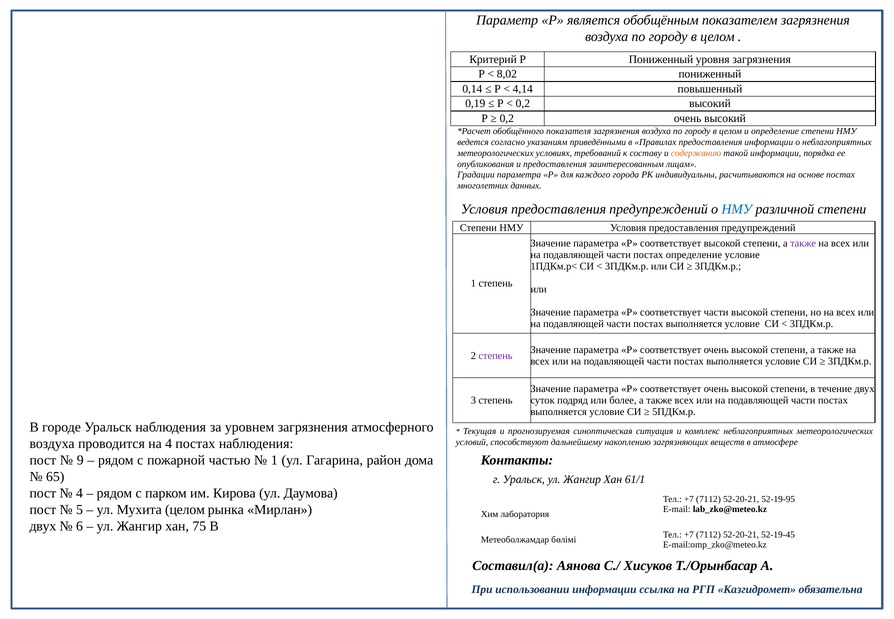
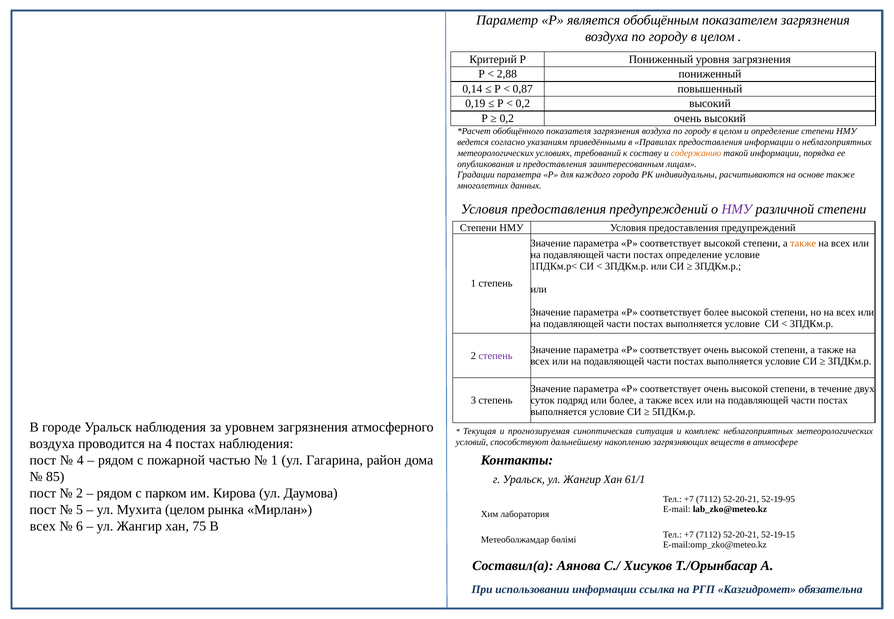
8,02: 8,02 -> 2,88
4,14: 4,14 -> 0,87
основе постах: постах -> также
НМУ at (737, 209) colour: blue -> purple
также at (803, 244) colour: purple -> orange
соответствует части: части -> более
9 at (80, 460): 9 -> 4
65: 65 -> 85
4 at (80, 493): 4 -> 2
двух at (43, 526): двух -> всех
52-19-45: 52-19-45 -> 52-19-15
